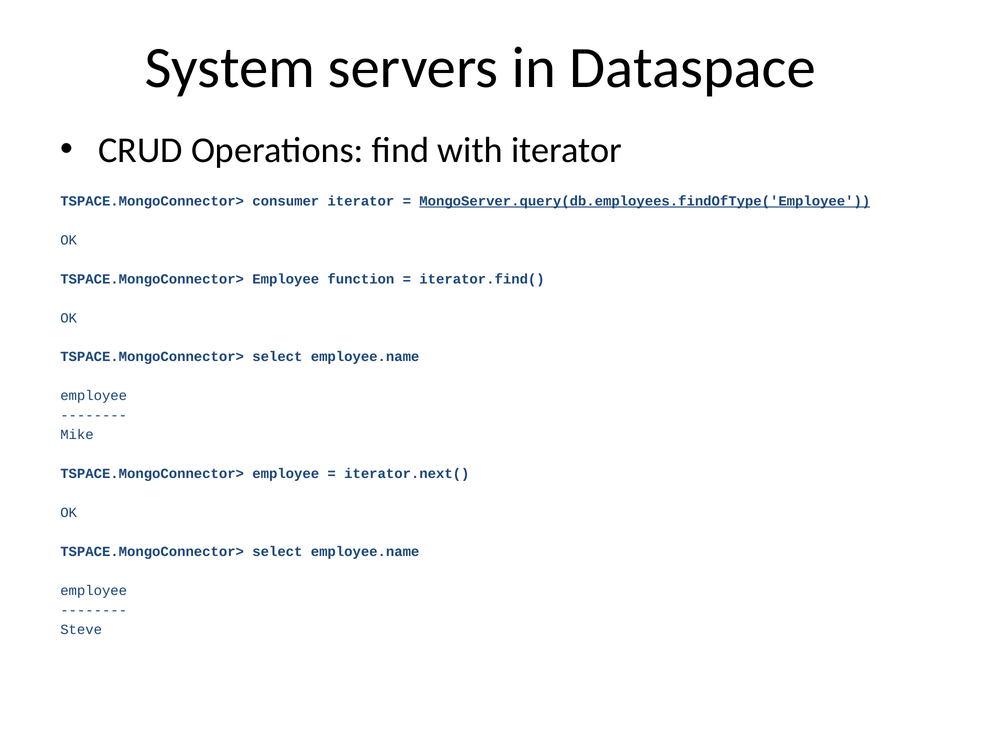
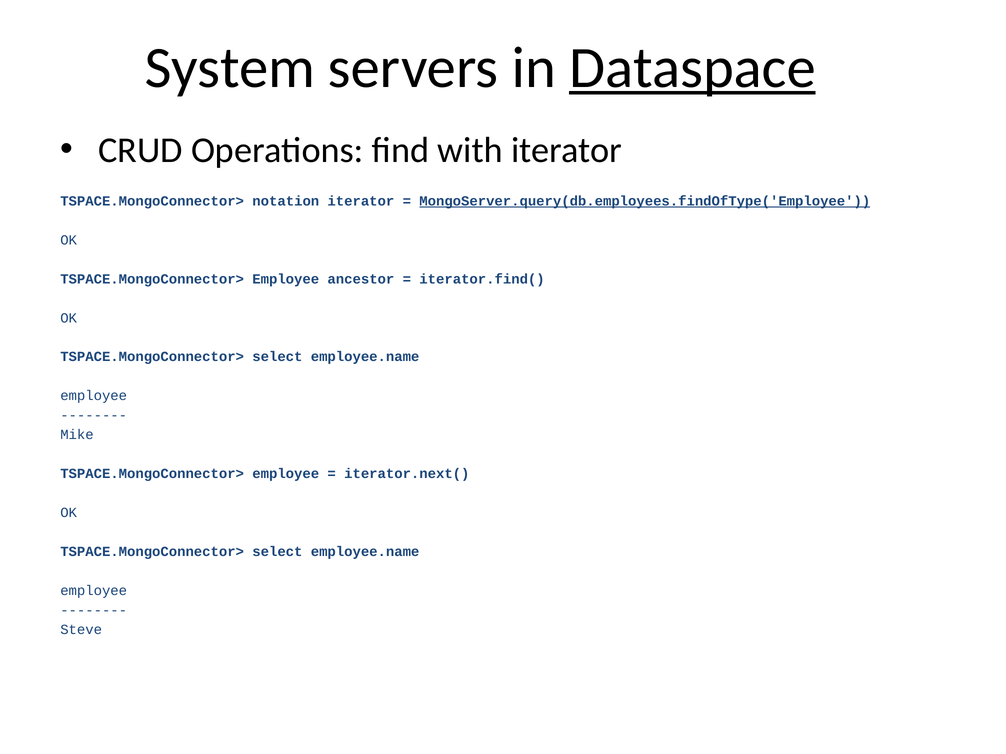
Dataspace underline: none -> present
consumer: consumer -> notation
function: function -> ancestor
